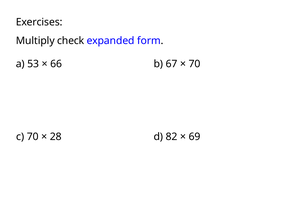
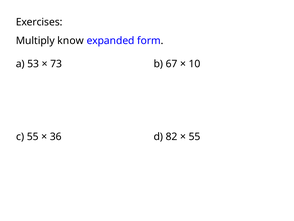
check: check -> know
66: 66 -> 73
70 at (195, 64): 70 -> 10
c 70: 70 -> 55
28: 28 -> 36
69 at (195, 136): 69 -> 55
